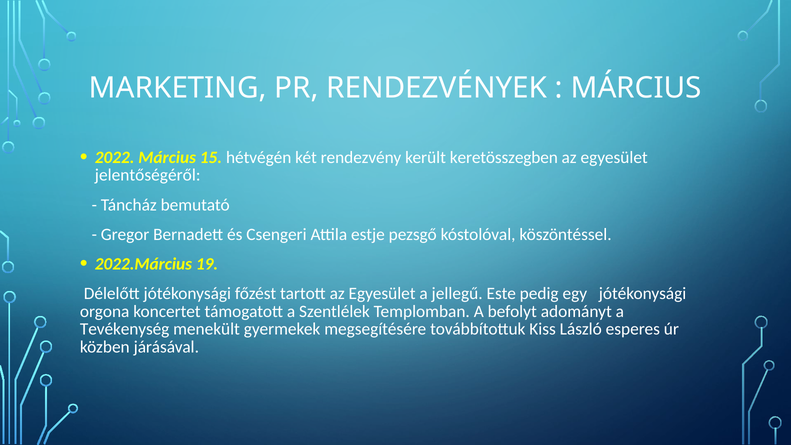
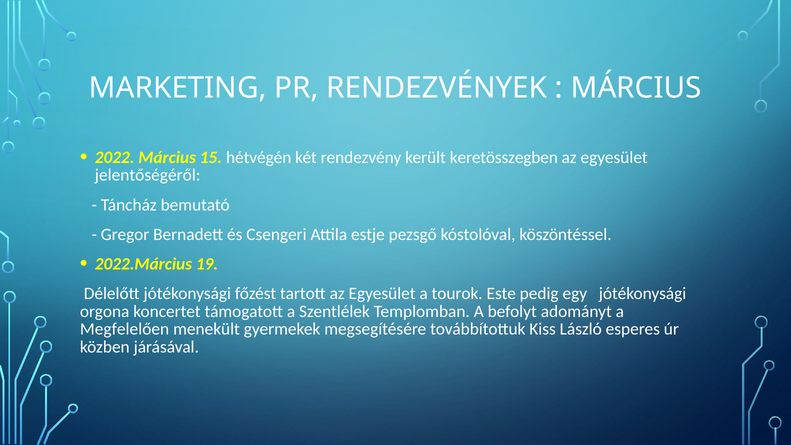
jellegű: jellegű -> tourok
Tevékenység: Tevékenység -> Megfelelően
